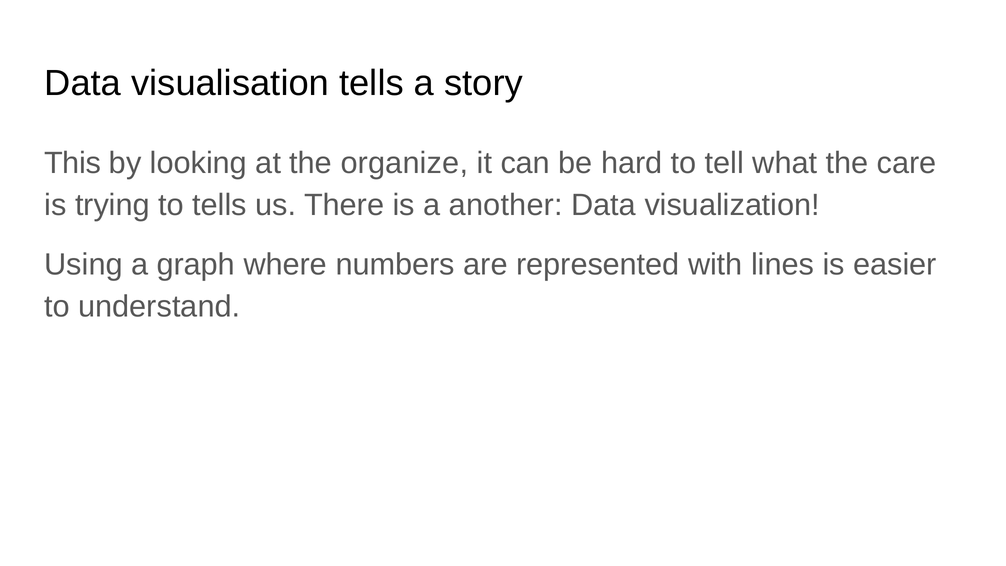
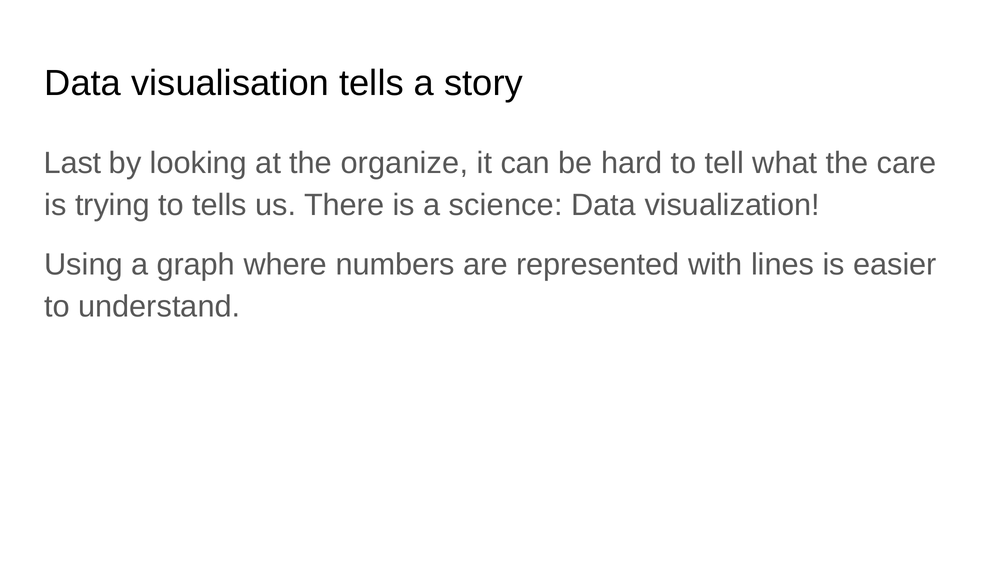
This: This -> Last
another: another -> science
